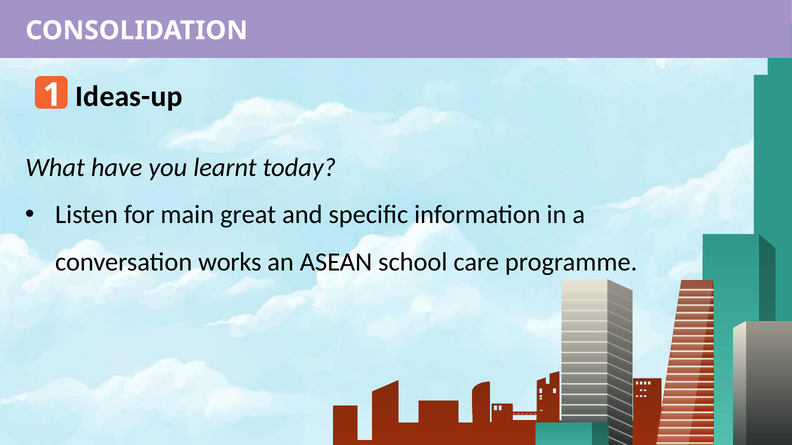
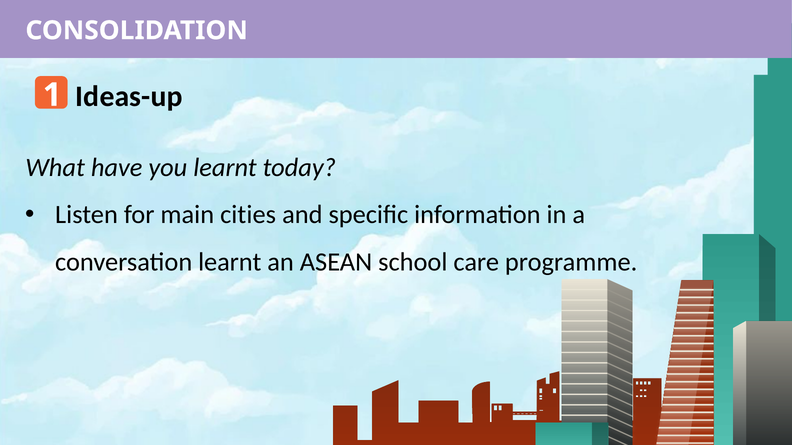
great: great -> cities
conversation works: works -> learnt
